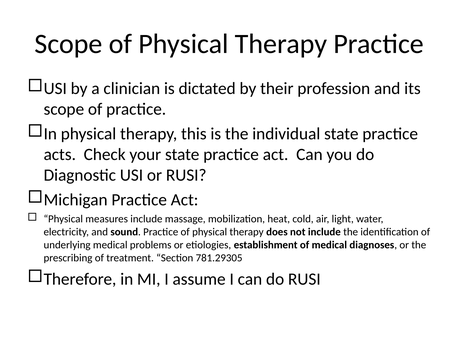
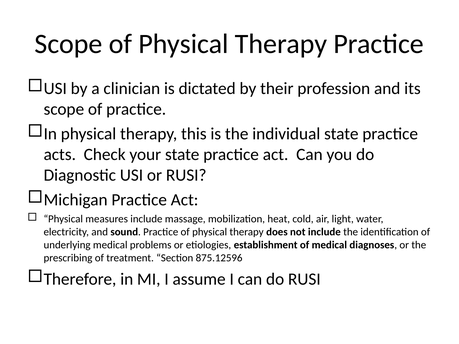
781.29305: 781.29305 -> 875.12596
